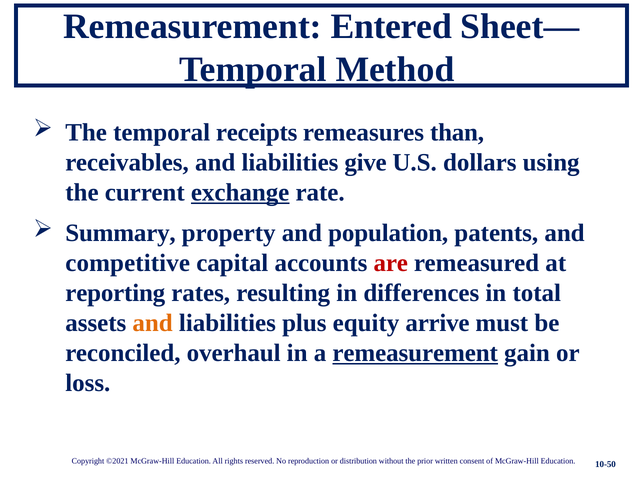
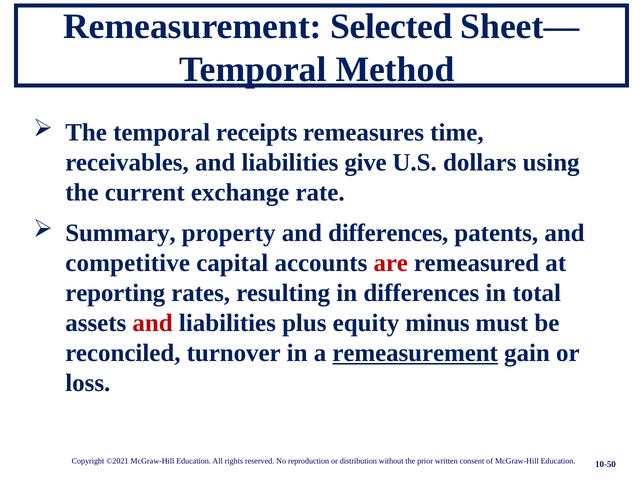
Entered: Entered -> Selected
than: than -> time
exchange underline: present -> none
and population: population -> differences
and at (153, 323) colour: orange -> red
arrive: arrive -> minus
overhaul: overhaul -> turnover
